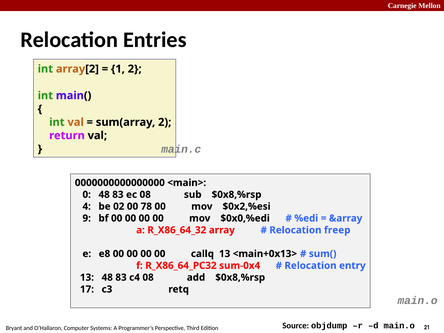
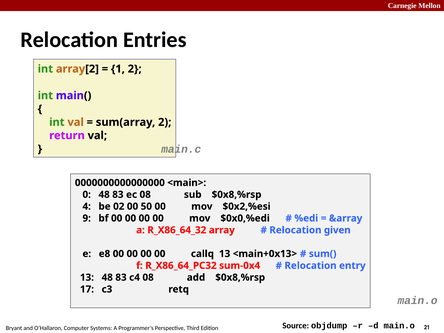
78: 78 -> 50
freep: freep -> given
